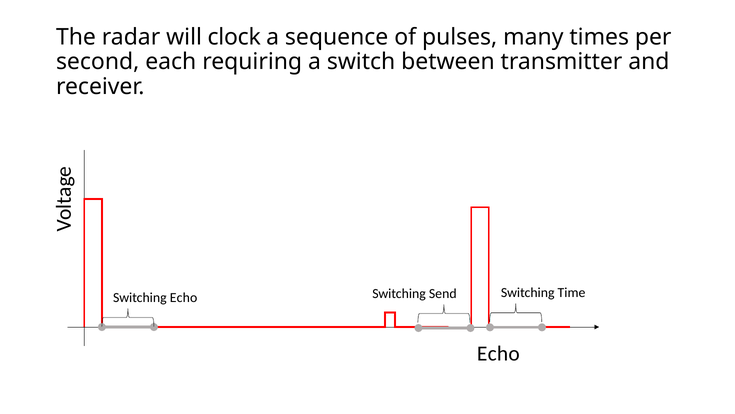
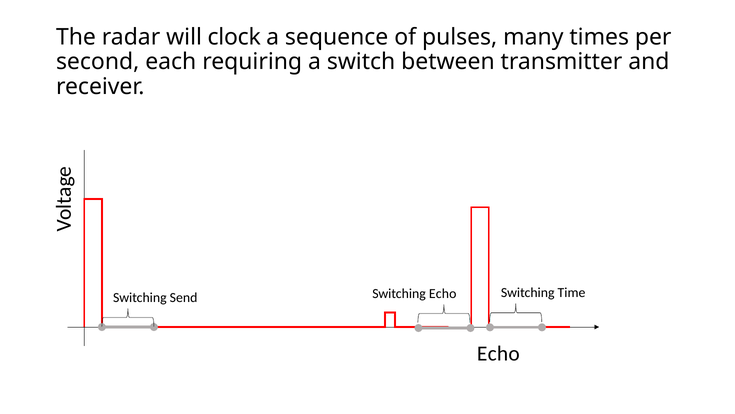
Switching Echo: Echo -> Send
Switching Send: Send -> Echo
